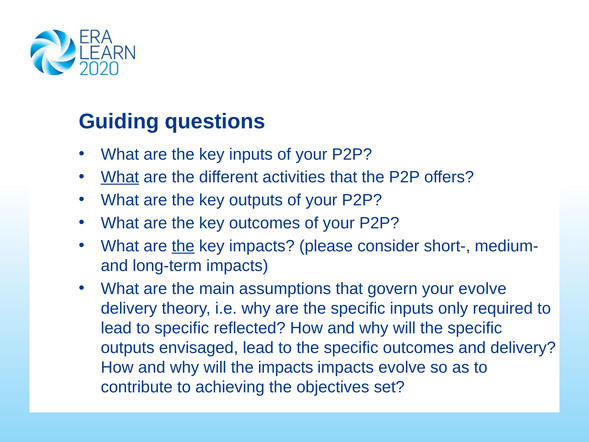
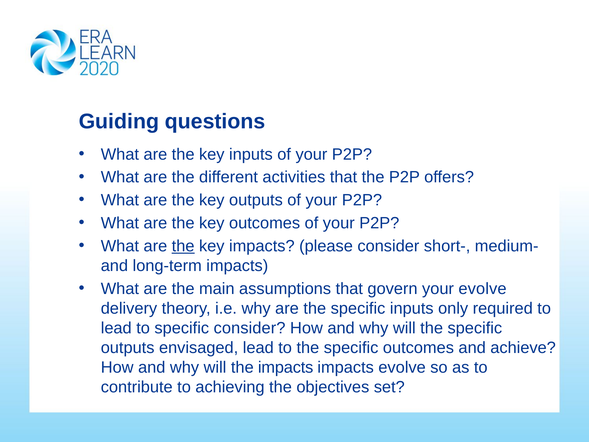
What at (120, 177) underline: present -> none
specific reflected: reflected -> consider
and delivery: delivery -> achieve
